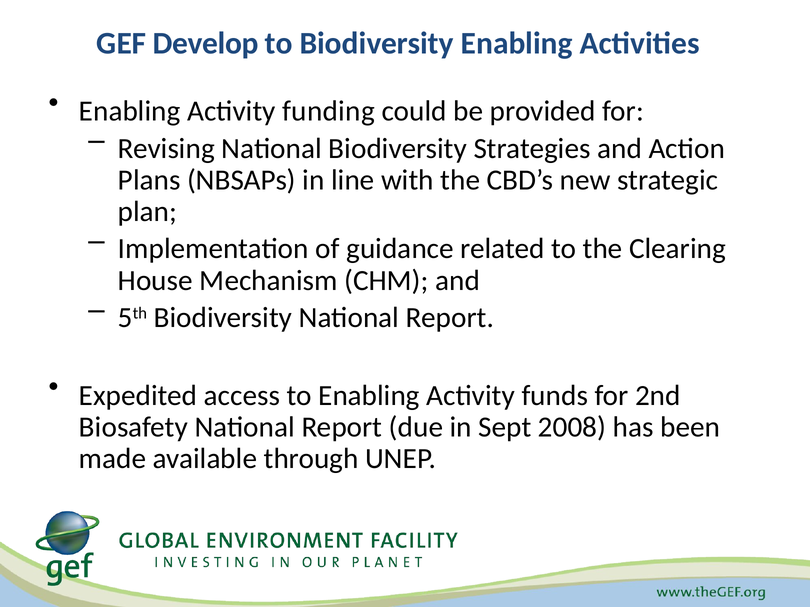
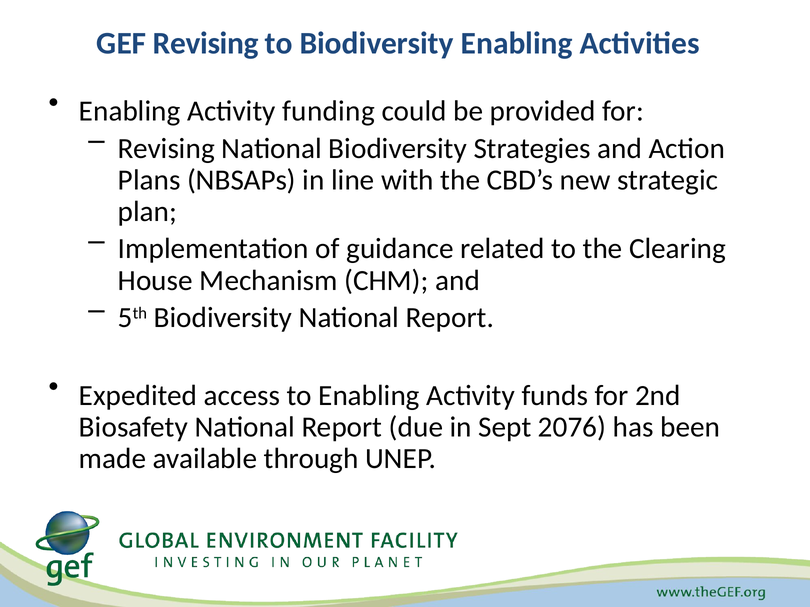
GEF Develop: Develop -> Revising
2008: 2008 -> 2076
